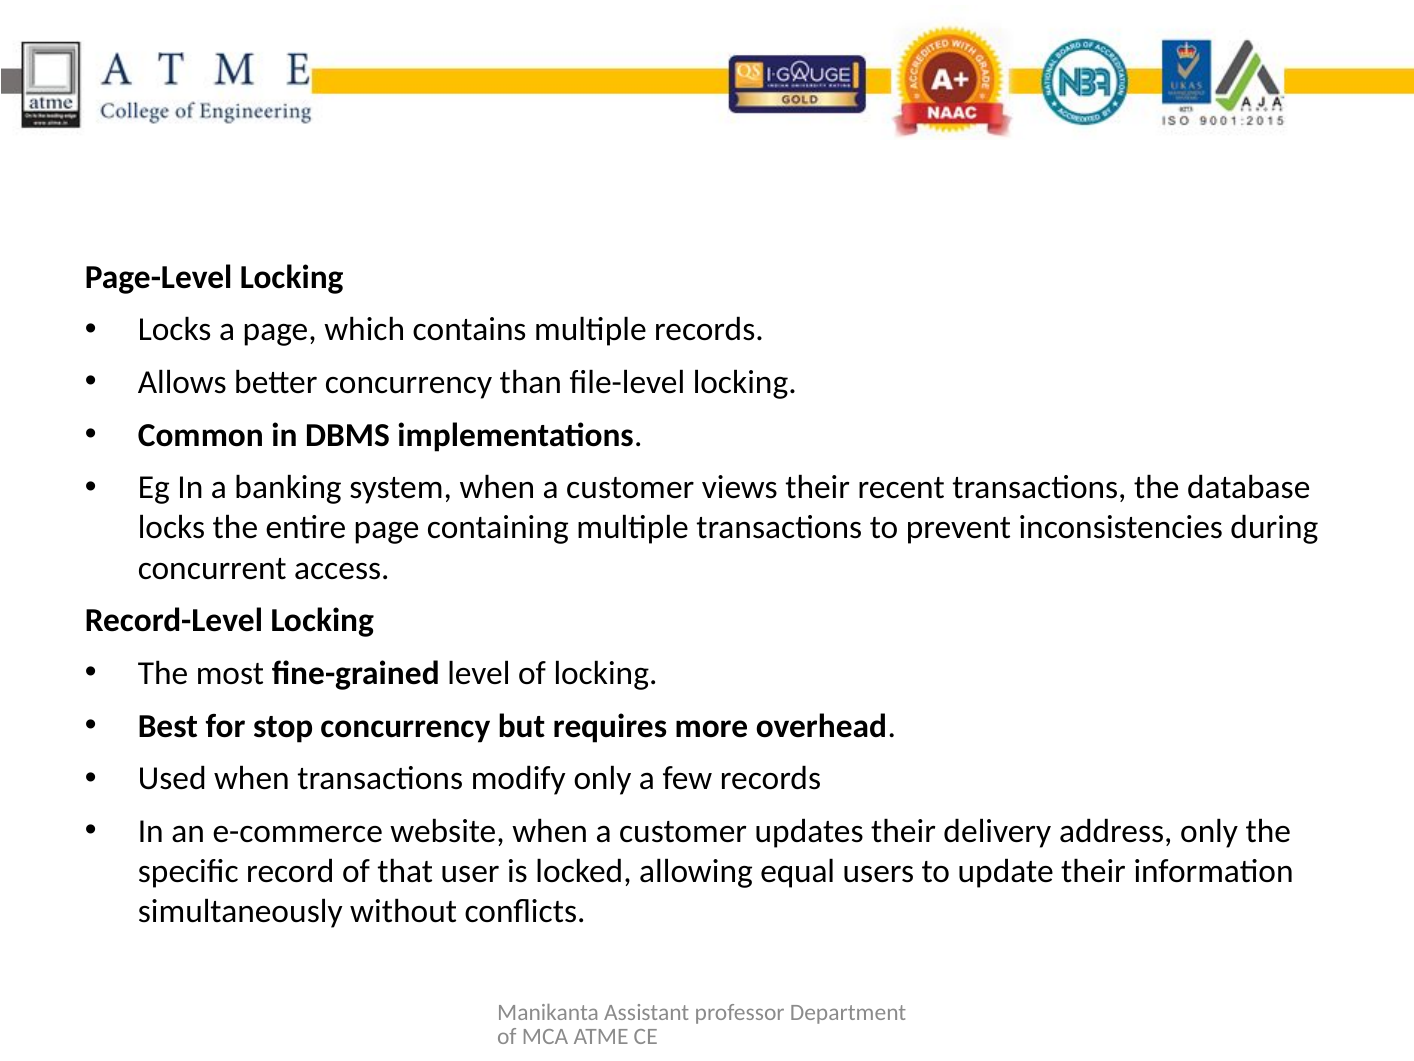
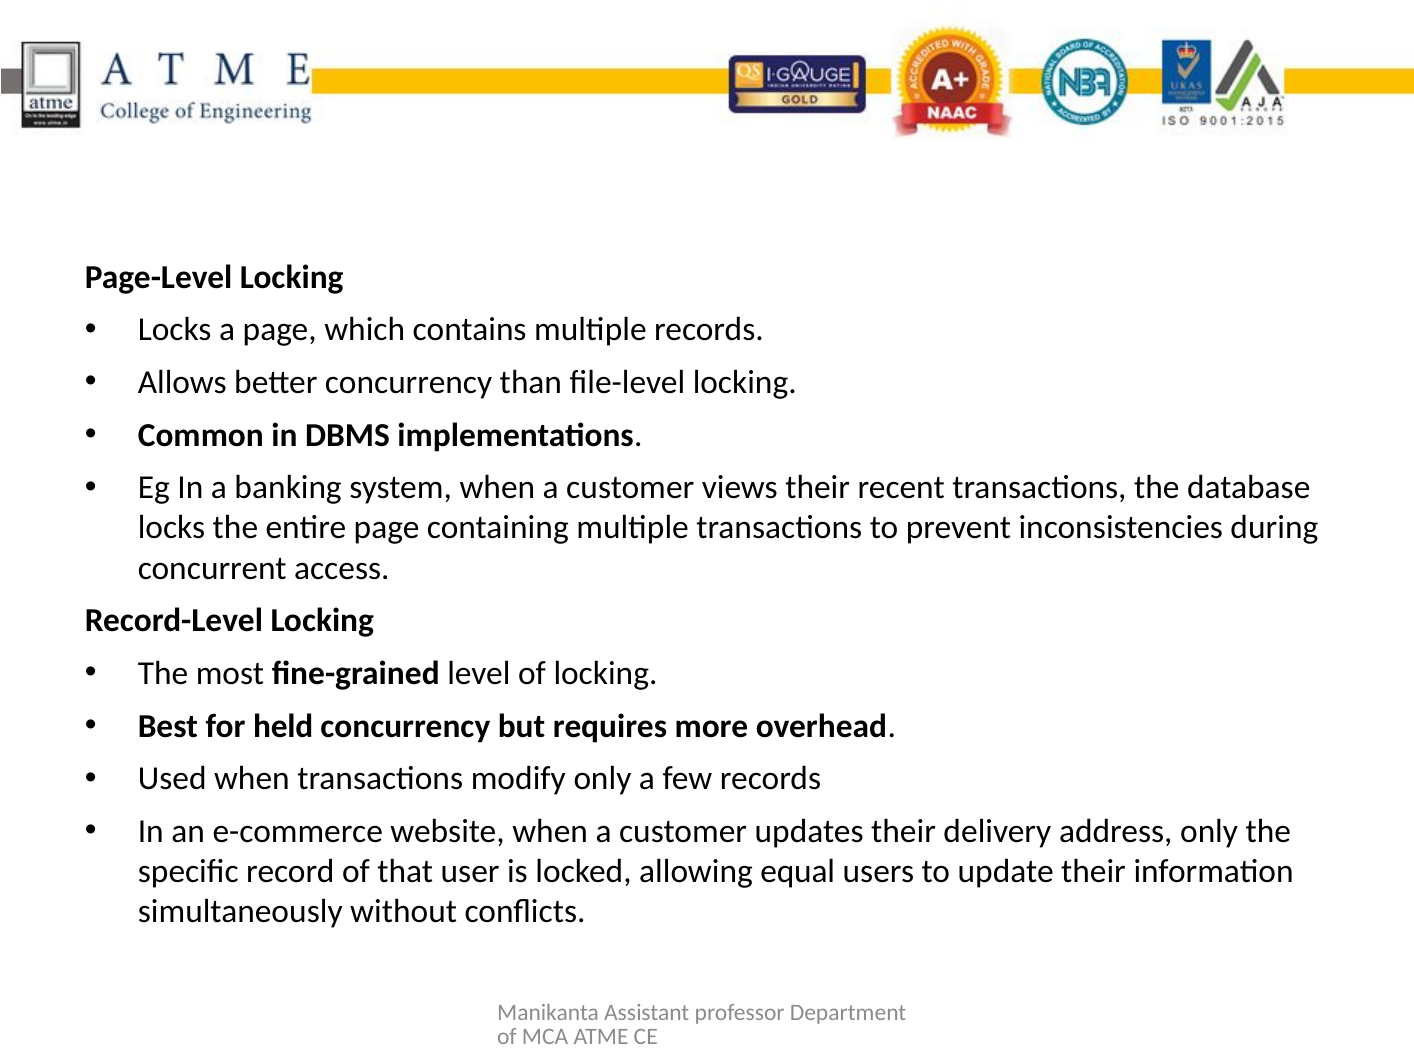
stop: stop -> held
